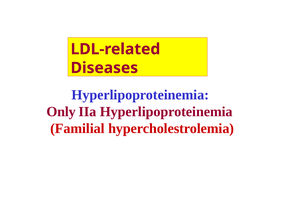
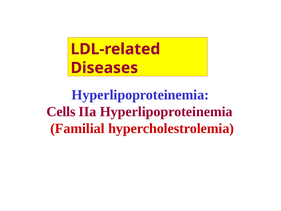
Only: Only -> Cells
